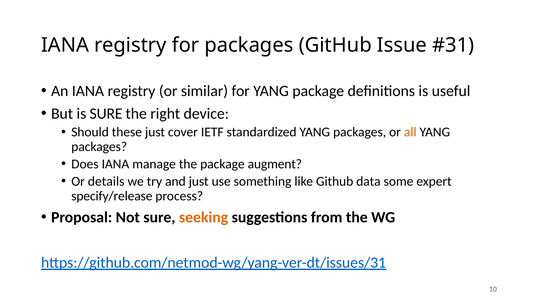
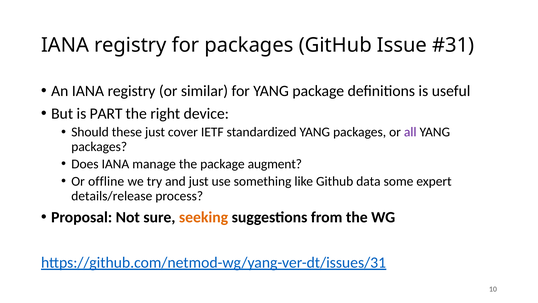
is SURE: SURE -> PART
all colour: orange -> purple
details: details -> offline
specify/release: specify/release -> details/release
